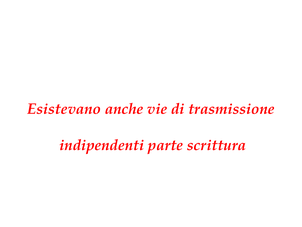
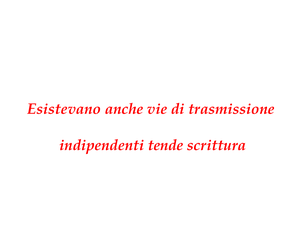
parte: parte -> tende
